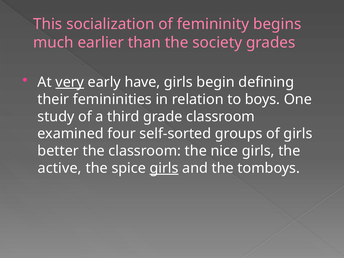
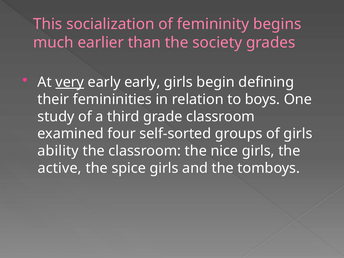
early have: have -> early
better: better -> ability
girls at (164, 168) underline: present -> none
